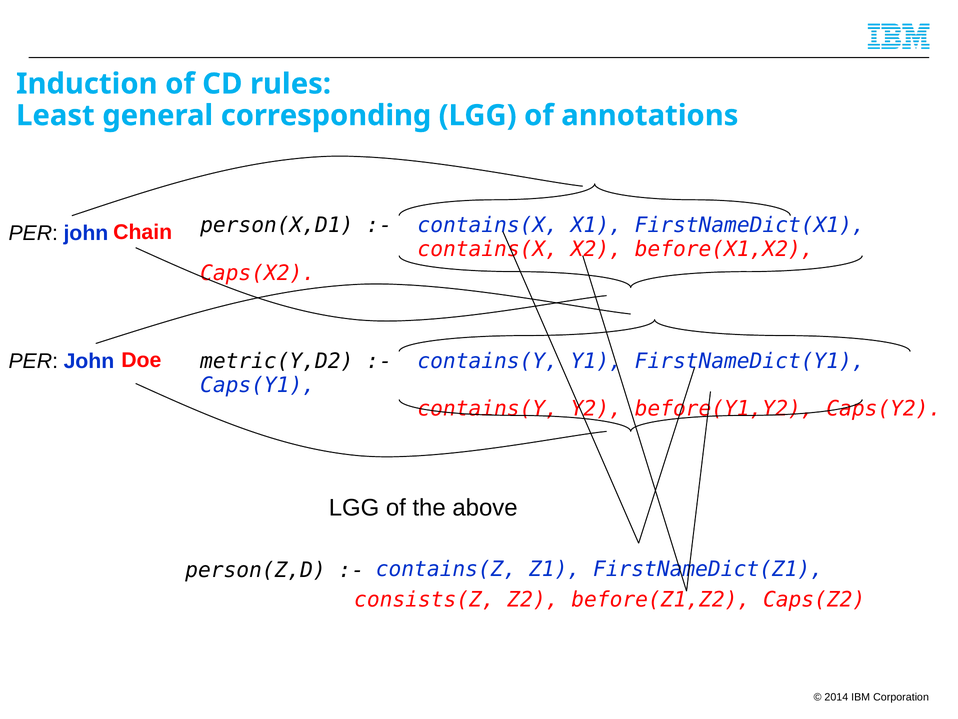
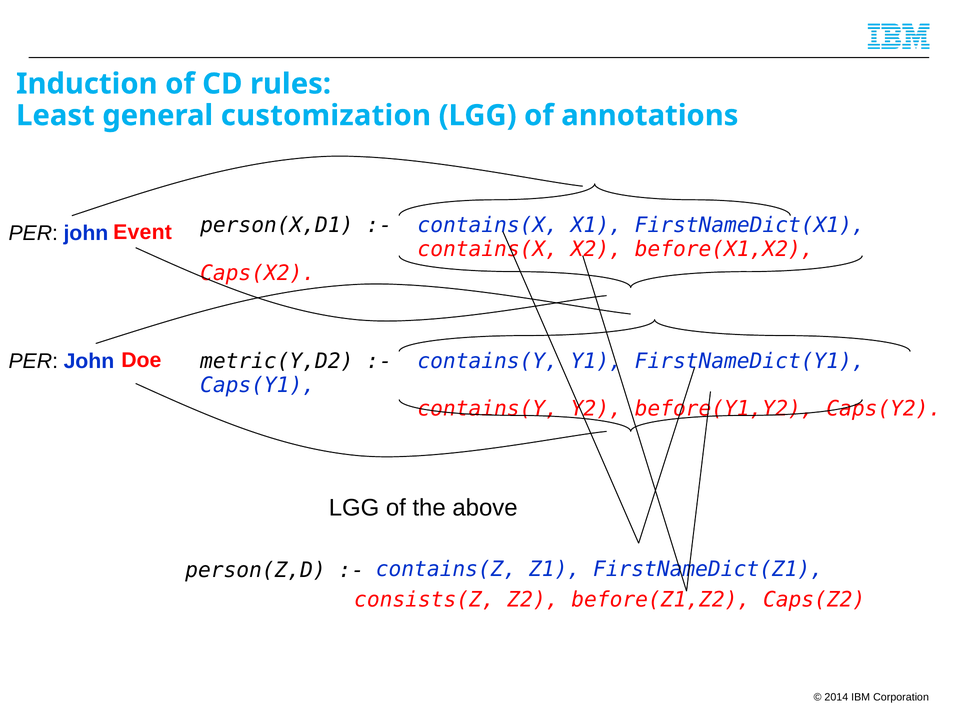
corresponding: corresponding -> customization
Chain: Chain -> Event
